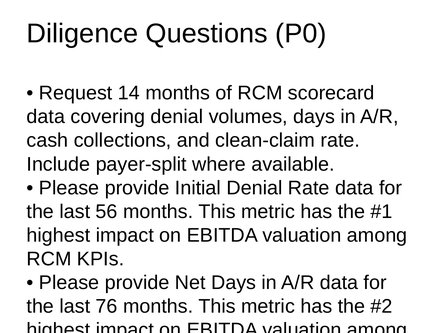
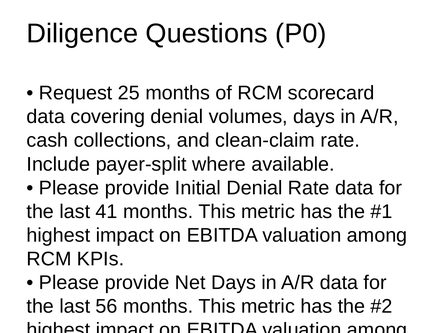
14: 14 -> 25
56: 56 -> 41
76: 76 -> 56
